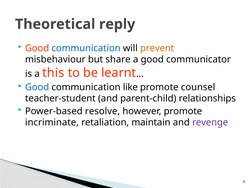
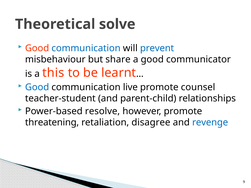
reply: reply -> solve
prevent colour: orange -> blue
like: like -> live
incriminate: incriminate -> threatening
maintain: maintain -> disagree
revenge colour: purple -> blue
